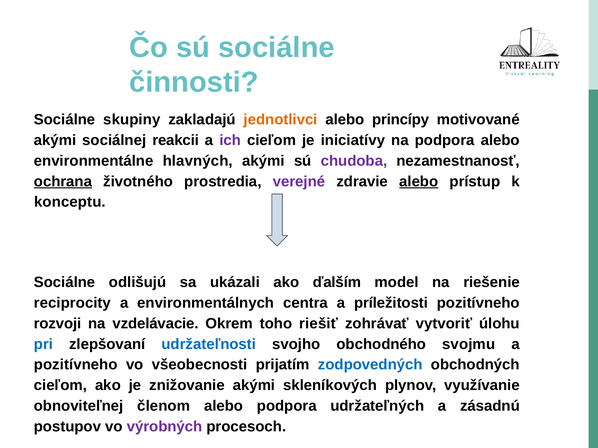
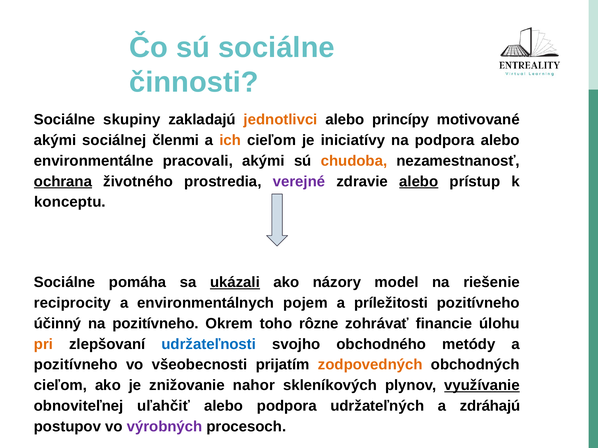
reakcii: reakcii -> členmi
ich colour: purple -> orange
hlavných: hlavných -> pracovali
chudoba colour: purple -> orange
odlišujú: odlišujú -> pomáha
ukázali underline: none -> present
ďalším: ďalším -> názory
centra: centra -> pojem
rozvoji: rozvoji -> účinný
na vzdelávacie: vzdelávacie -> pozitívneho
riešiť: riešiť -> rôzne
vytvoriť: vytvoriť -> financie
pri colour: blue -> orange
svojmu: svojmu -> metódy
zodpovedných colour: blue -> orange
znižovanie akými: akými -> nahor
využívanie underline: none -> present
členom: členom -> uľahčiť
zásadnú: zásadnú -> zdráhajú
